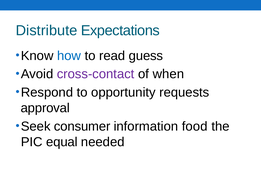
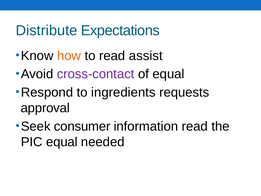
how colour: blue -> orange
guess: guess -> assist
of when: when -> equal
opportunity: opportunity -> ingredients
information food: food -> read
